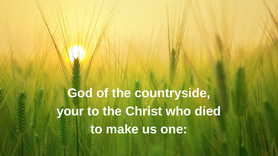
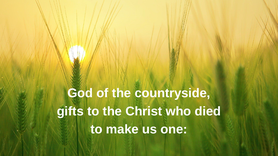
your: your -> gifts
